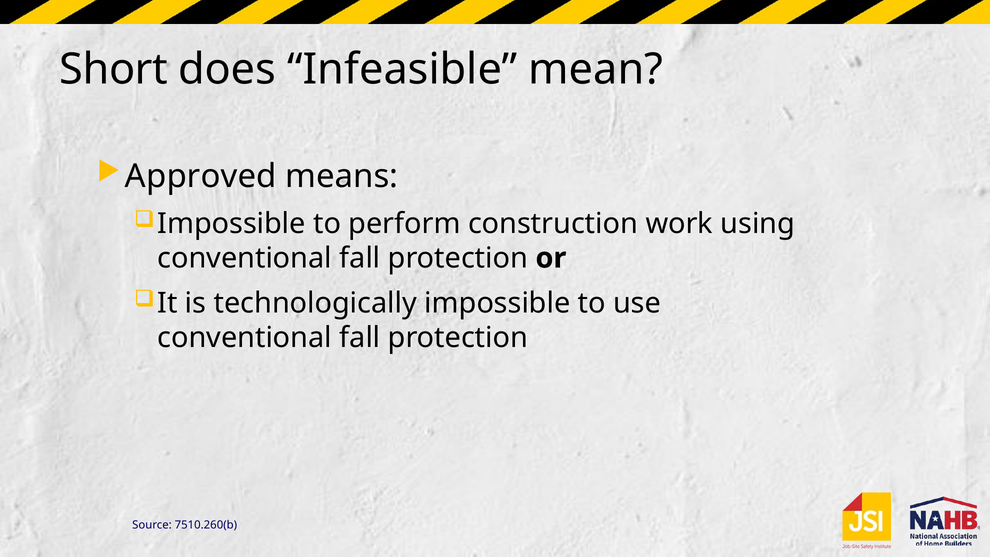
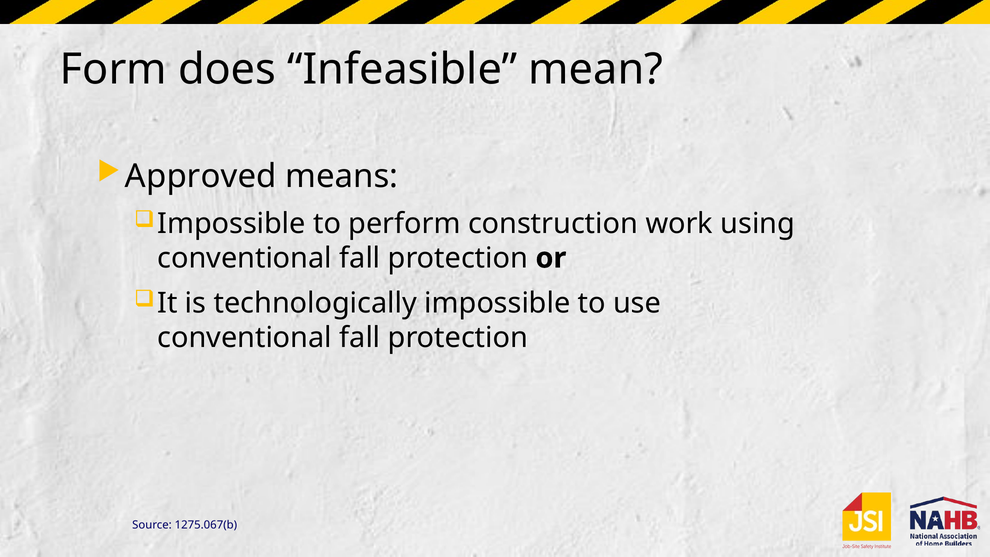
Short: Short -> Form
7510.260(b: 7510.260(b -> 1275.067(b
